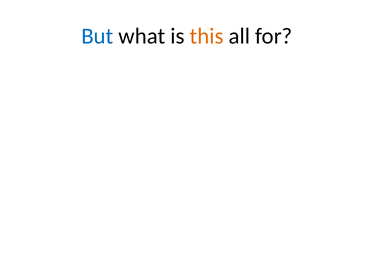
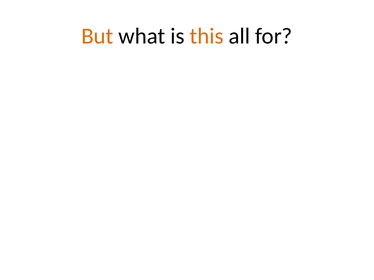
But colour: blue -> orange
